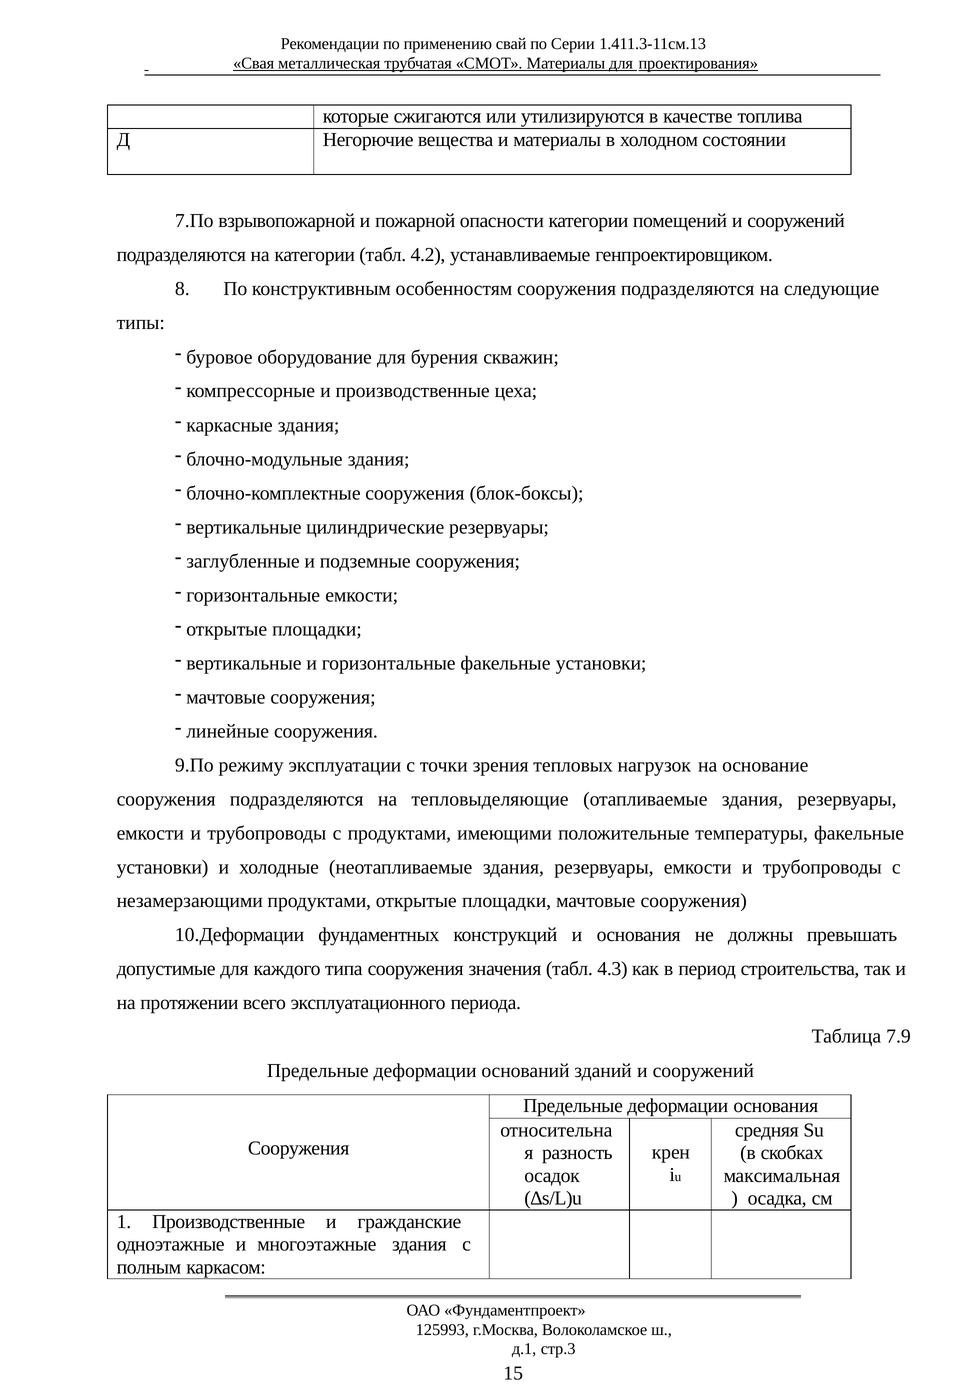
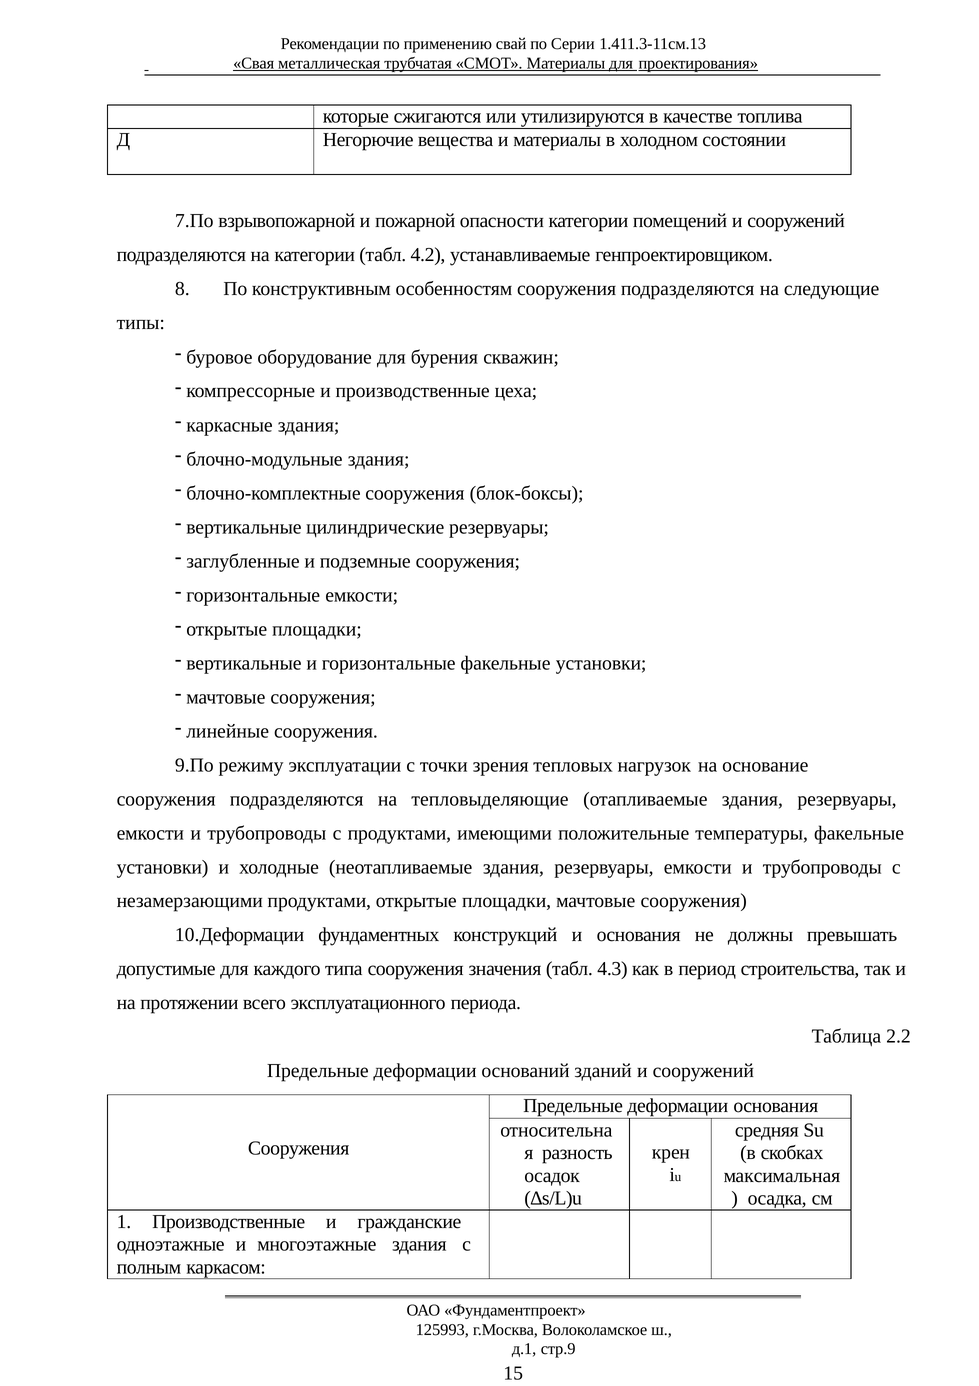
7.9: 7.9 -> 2.2
стр.3: стр.3 -> стр.9
